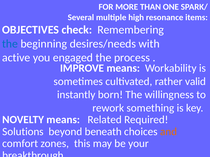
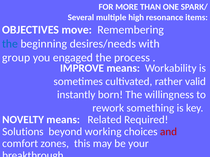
check: check -> move
active: active -> group
beneath: beneath -> working
and colour: orange -> red
